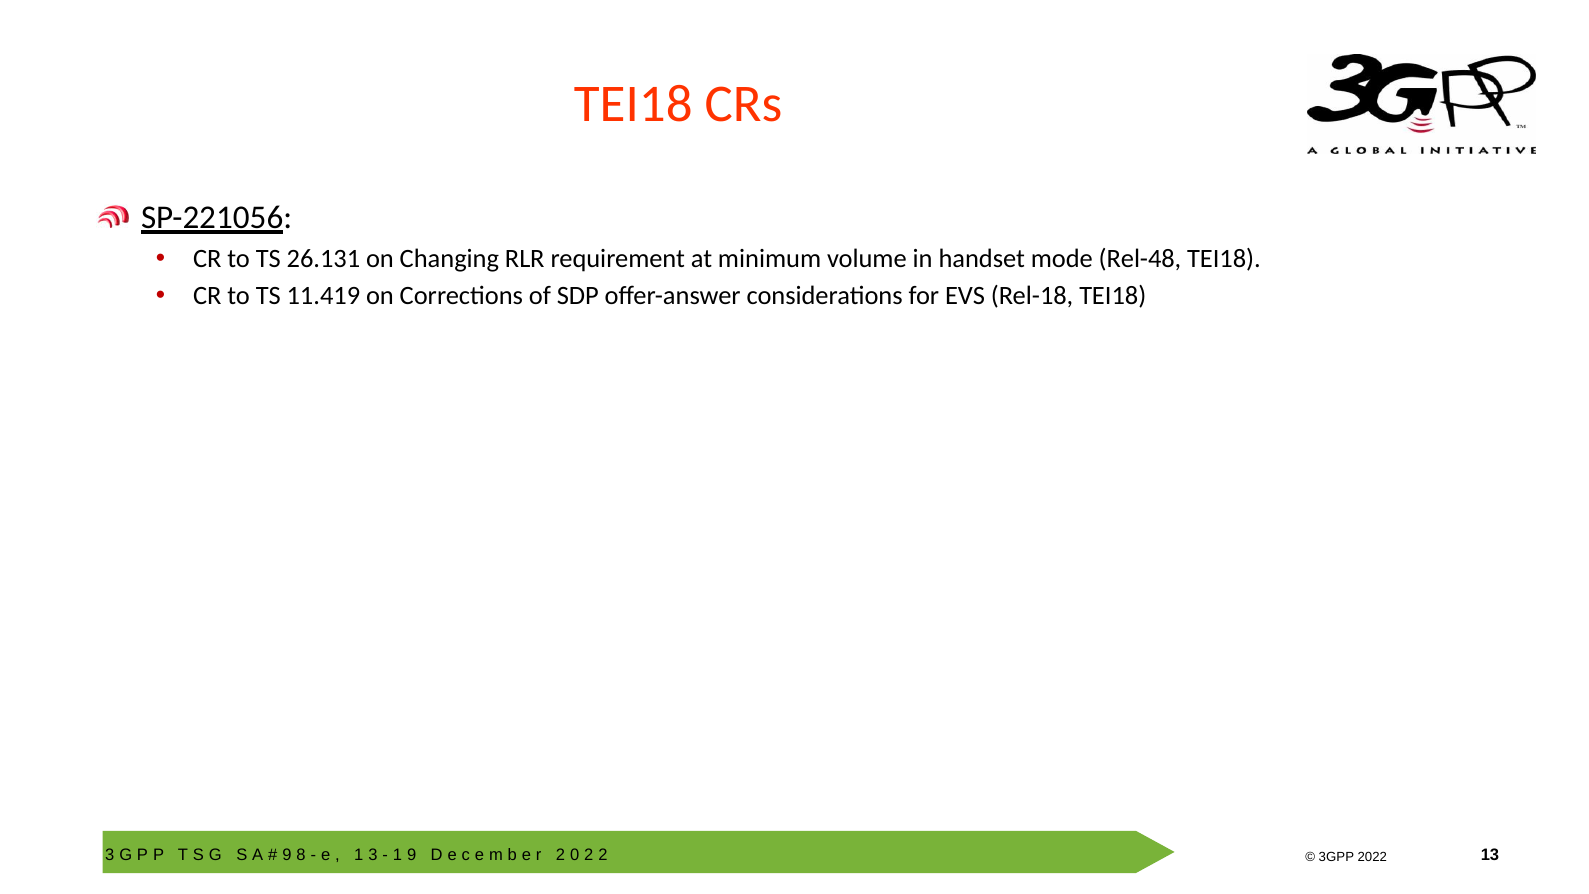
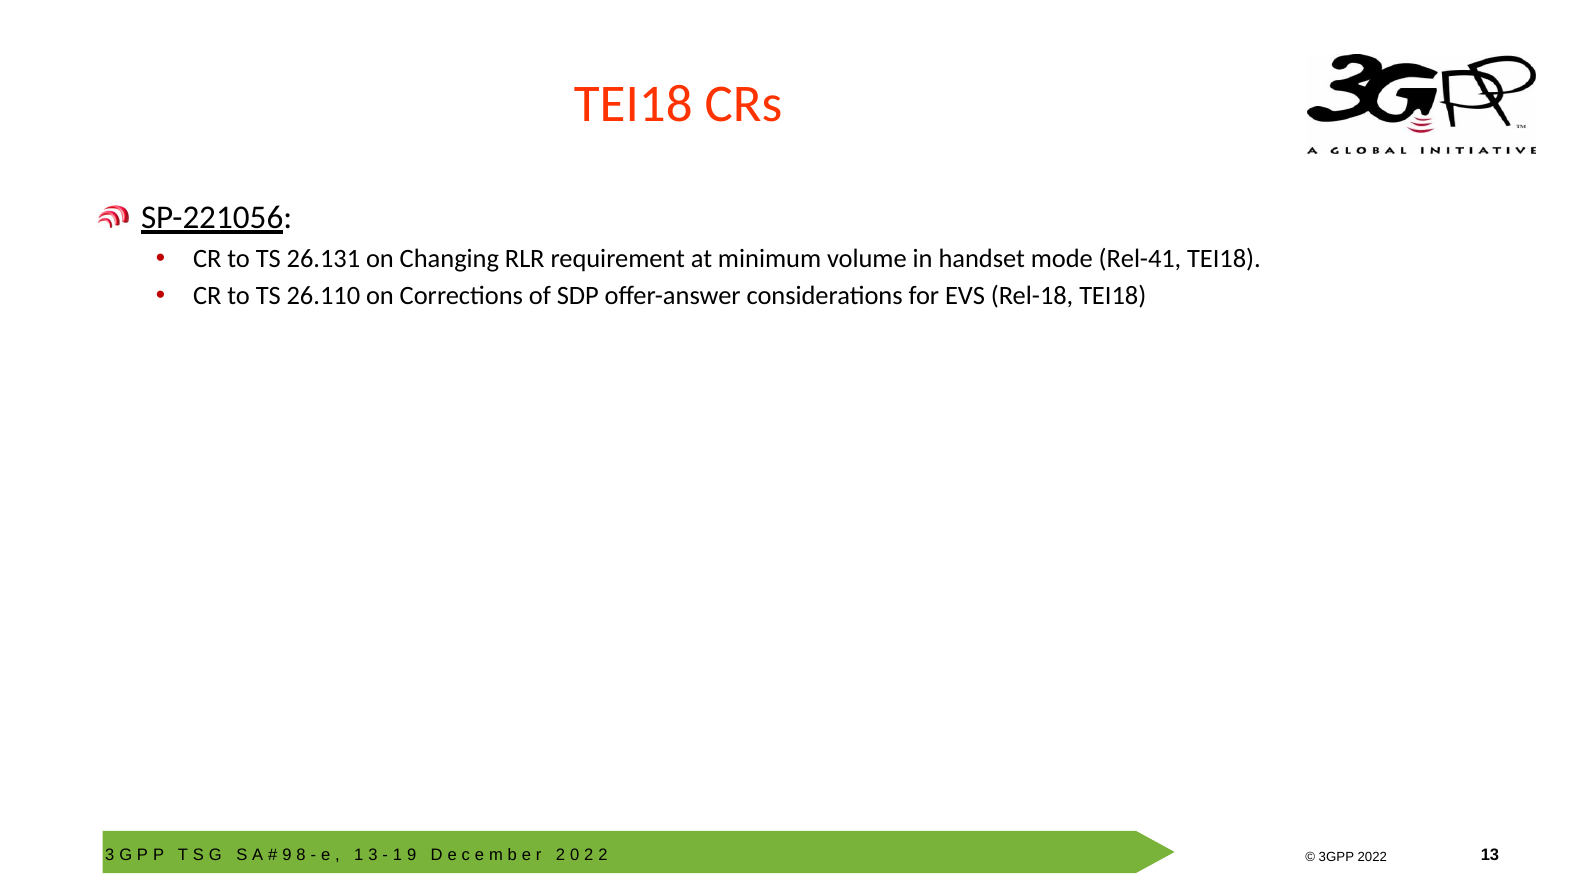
Rel-48: Rel-48 -> Rel-41
11.419: 11.419 -> 26.110
